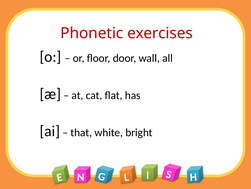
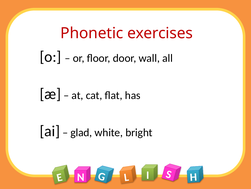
that: that -> glad
